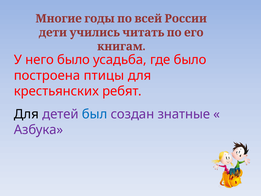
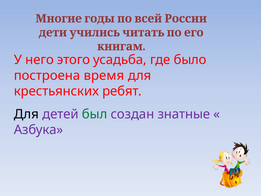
него было: было -> этого
птицы: птицы -> время
был colour: blue -> green
